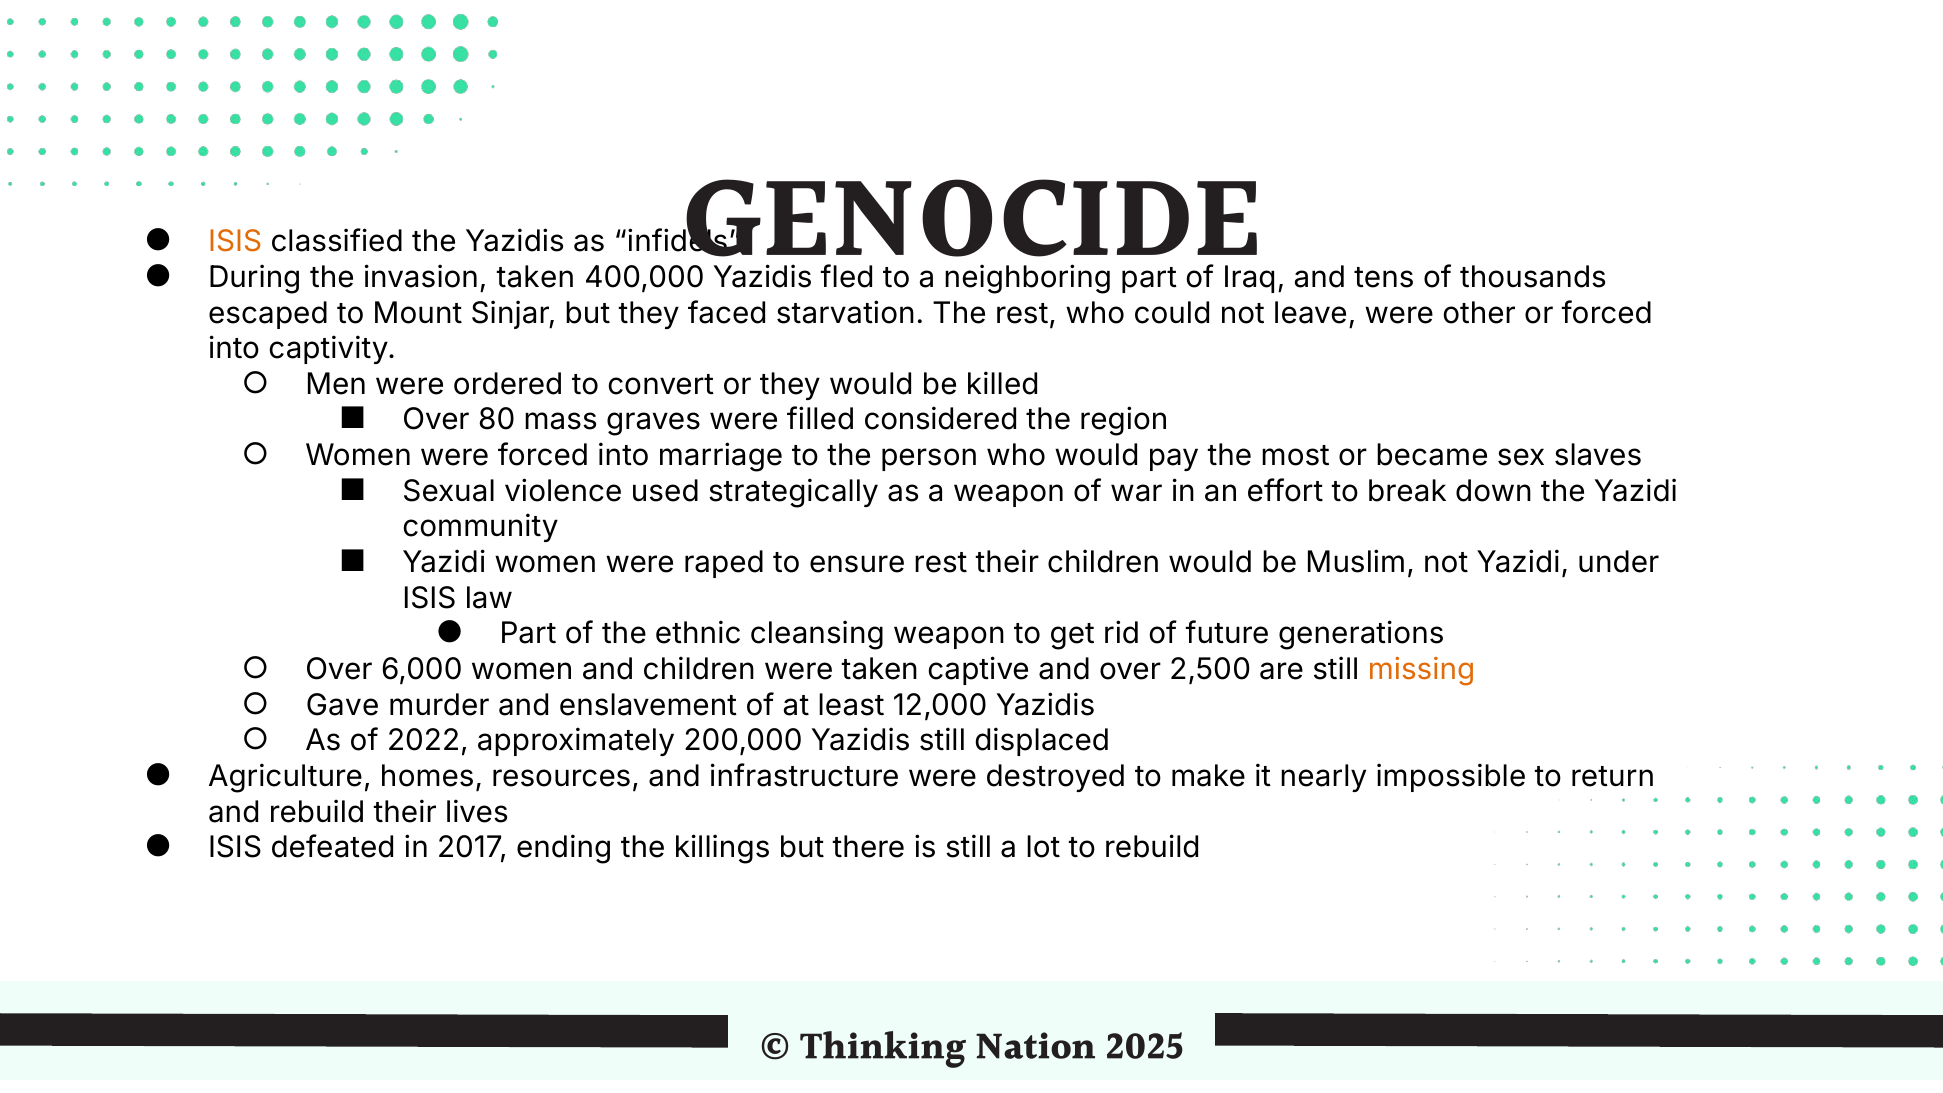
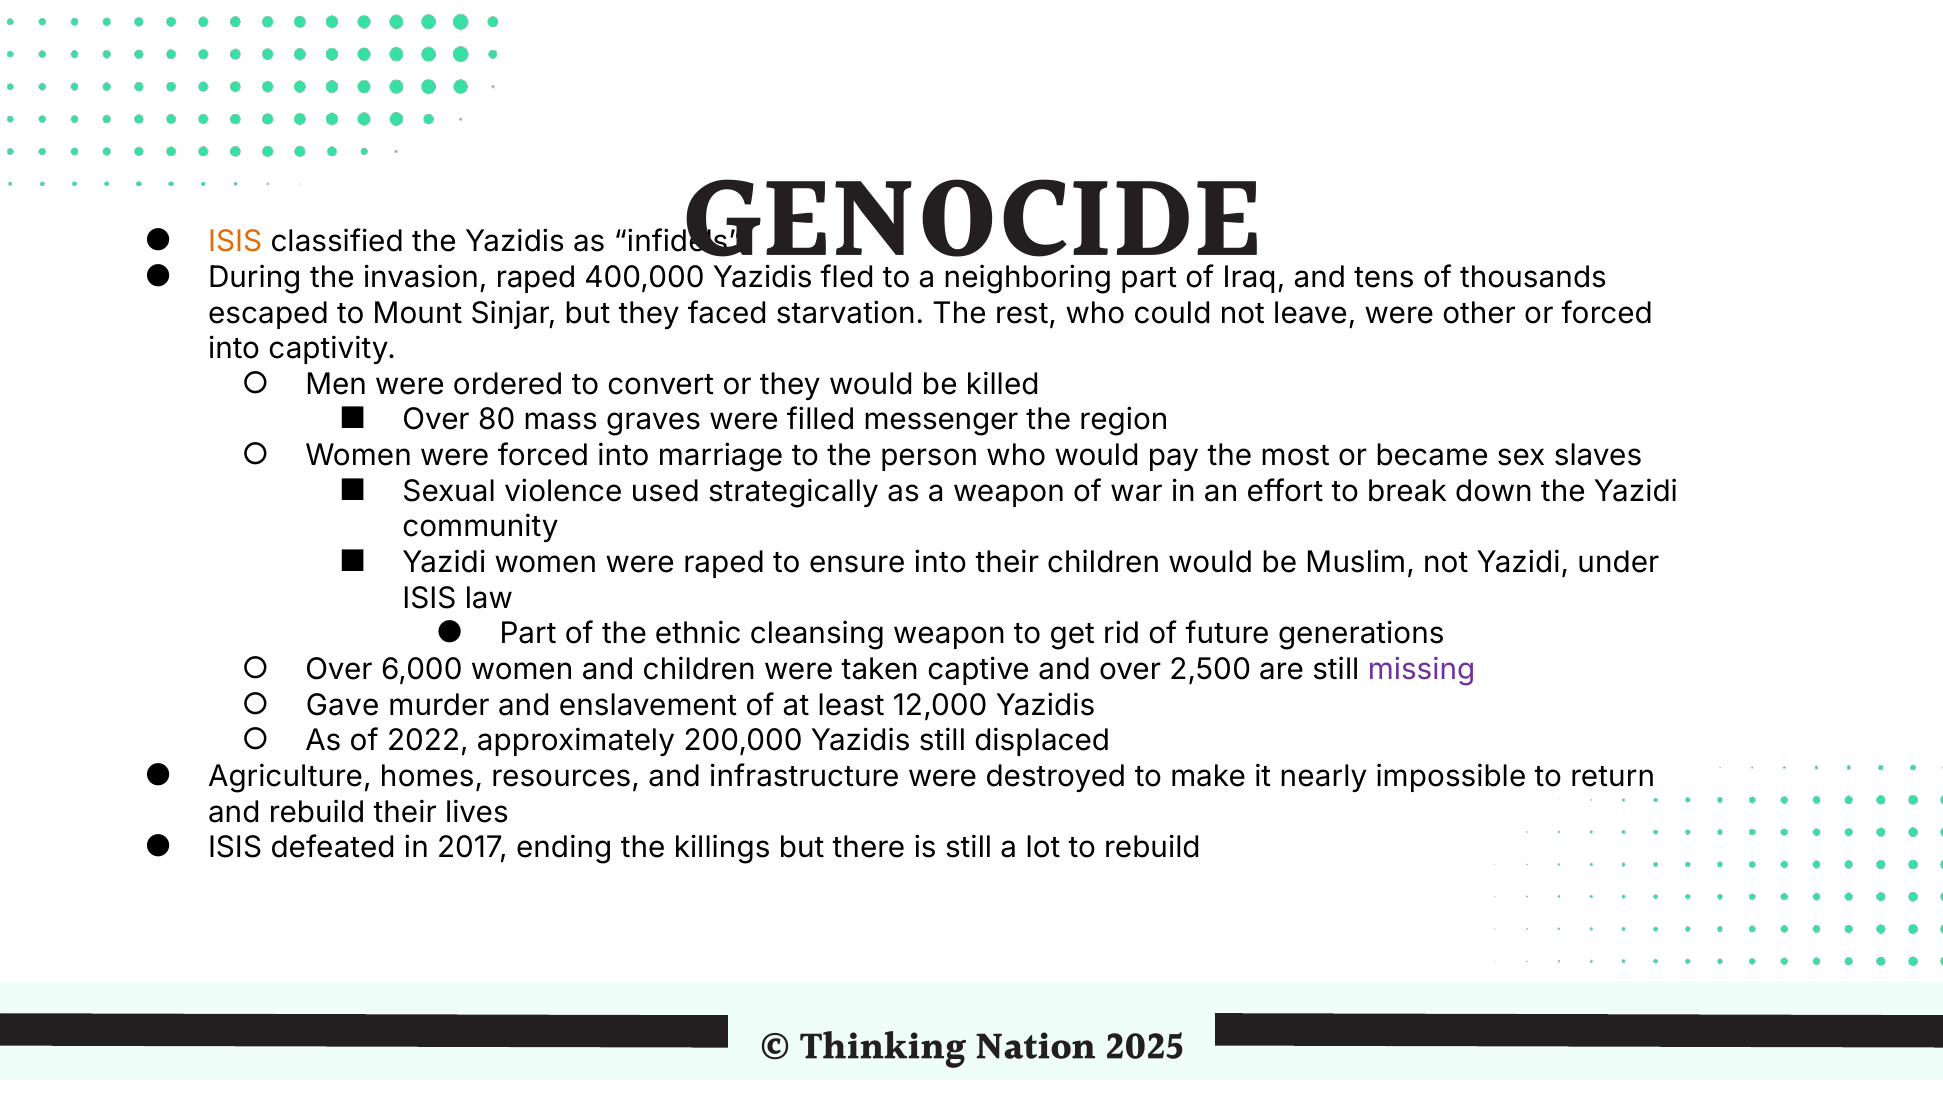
invasion taken: taken -> raped
considered: considered -> messenger
ensure rest: rest -> into
missing colour: orange -> purple
